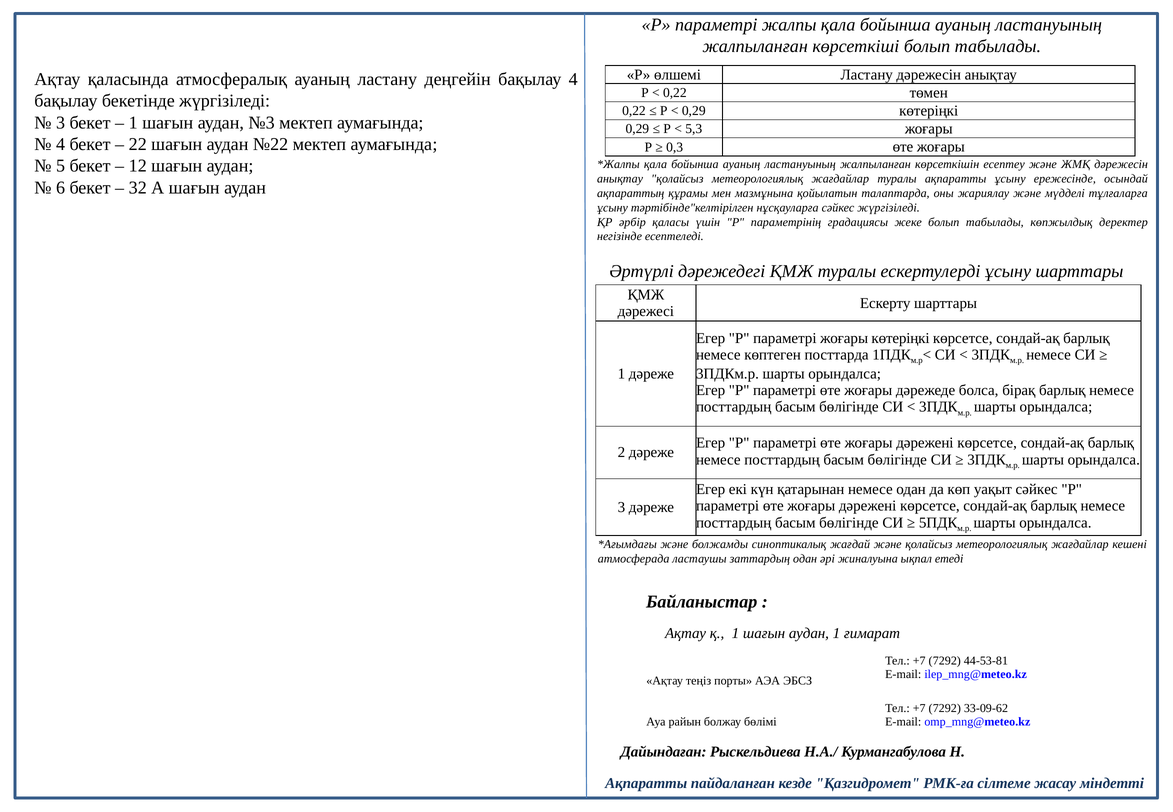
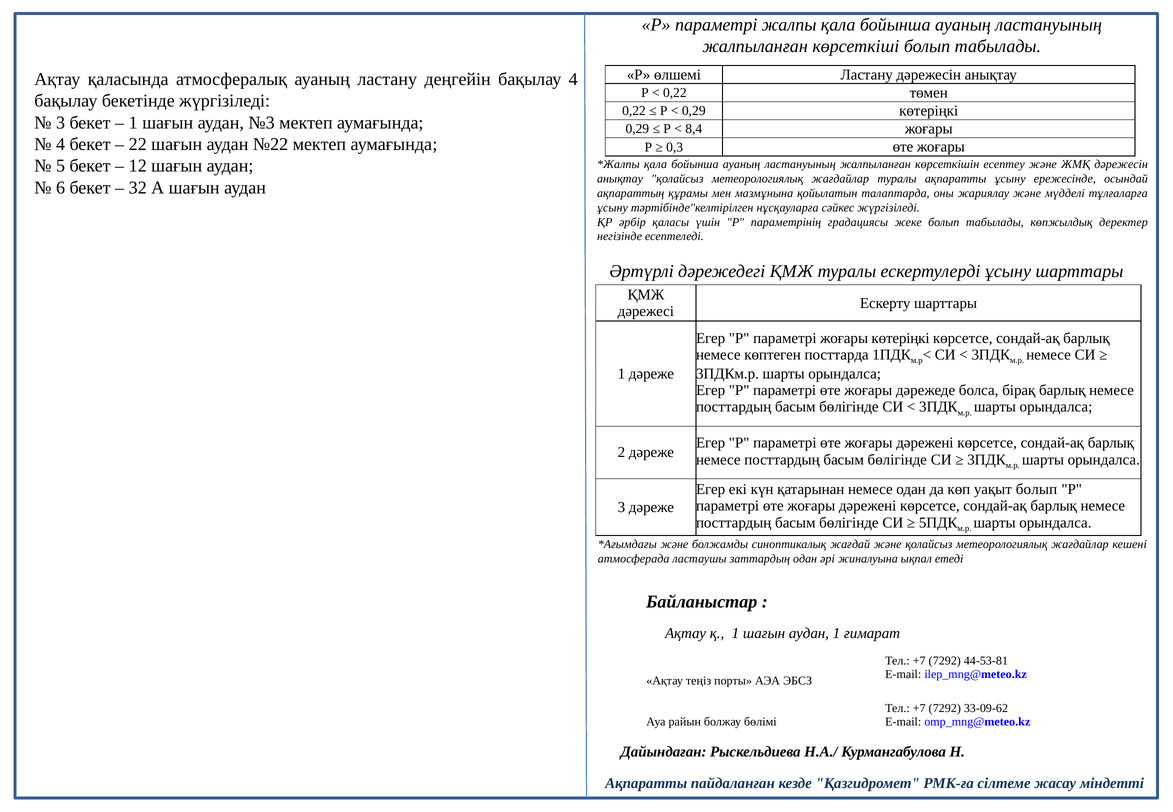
5,3: 5,3 -> 8,4
уақыт сәйкес: сәйкес -> болып
